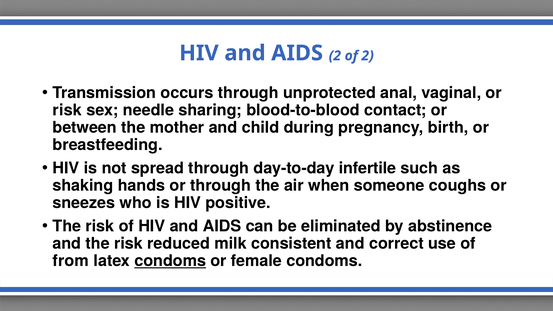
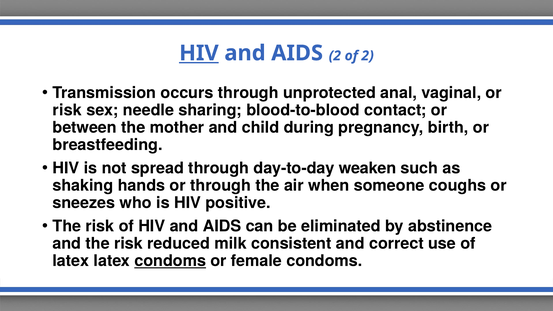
HIV at (199, 53) underline: none -> present
infertile: infertile -> weaken
from at (71, 261): from -> latex
